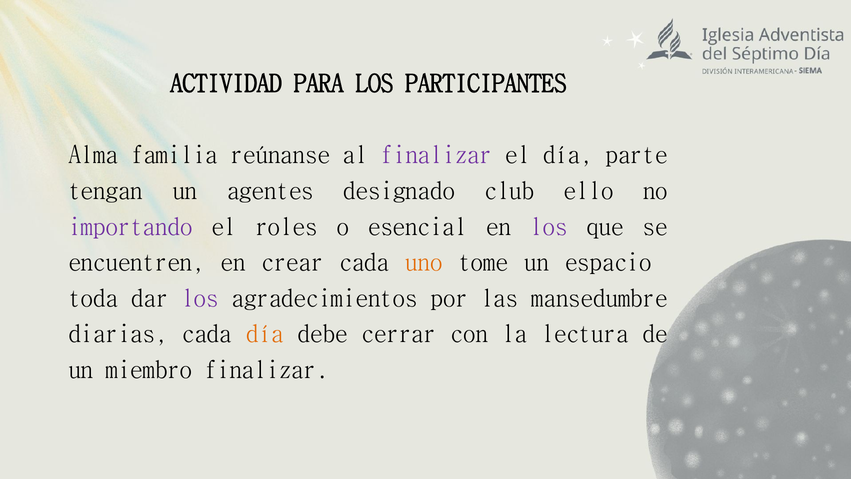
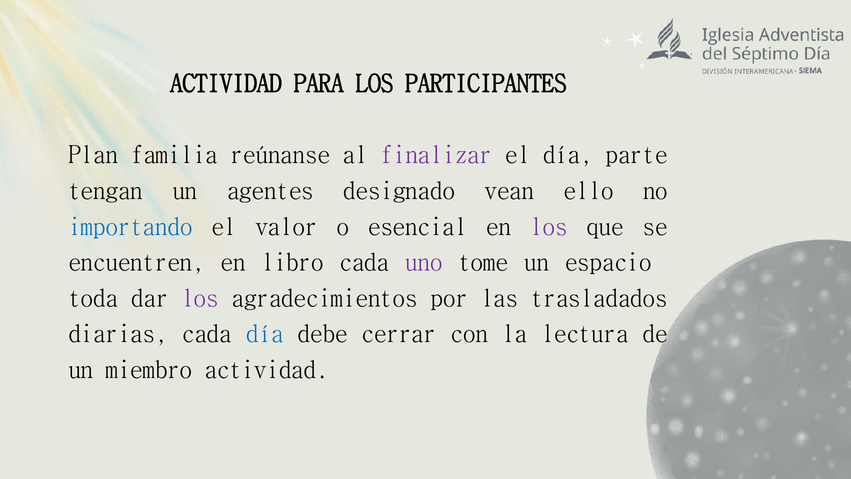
Alma: Alma -> Plan
club: club -> vean
importando colour: purple -> blue
roles: roles -> valor
crear: crear -> libro
uno colour: orange -> purple
mansedumbre: mansedumbre -> trasladados
día at (265, 334) colour: orange -> blue
miembro finalizar: finalizar -> actividad
